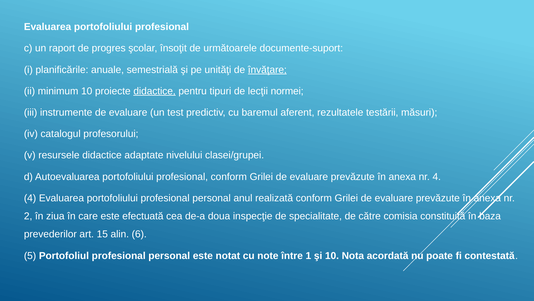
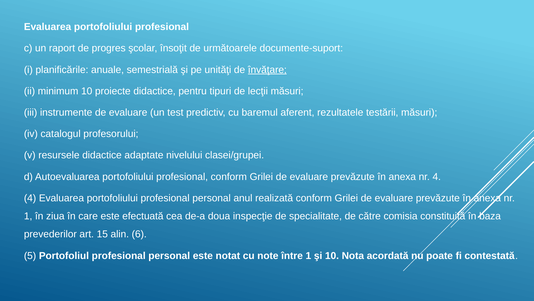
didactice at (155, 91) underline: present -> none
lecţii normei: normei -> măsuri
2 at (28, 216): 2 -> 1
